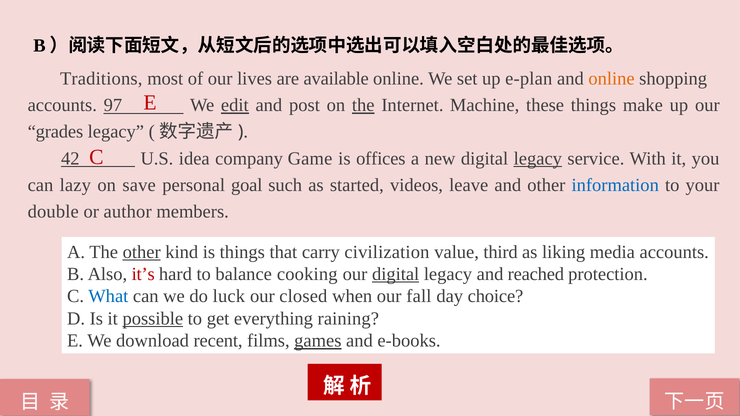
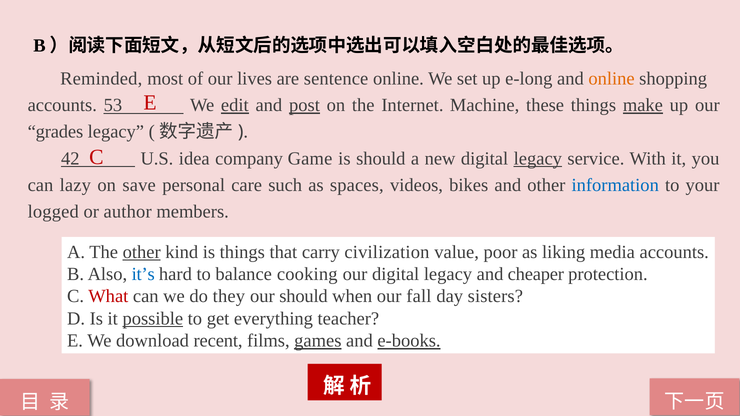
Traditions: Traditions -> Reminded
available: available -> sentence
e-plan: e-plan -> e-long
97: 97 -> 53
post underline: none -> present
the at (363, 105) underline: present -> none
make underline: none -> present
is offices: offices -> should
goal: goal -> care
started: started -> spaces
leave: leave -> bikes
double: double -> logged
third: third -> poor
it’s colour: red -> blue
digital at (396, 274) underline: present -> none
reached: reached -> cheaper
What colour: blue -> red
luck: luck -> they
our closed: closed -> should
choice: choice -> sisters
raining: raining -> teacher
e-books underline: none -> present
